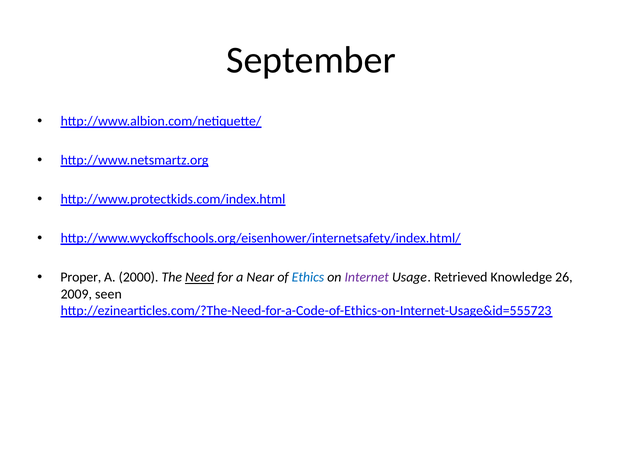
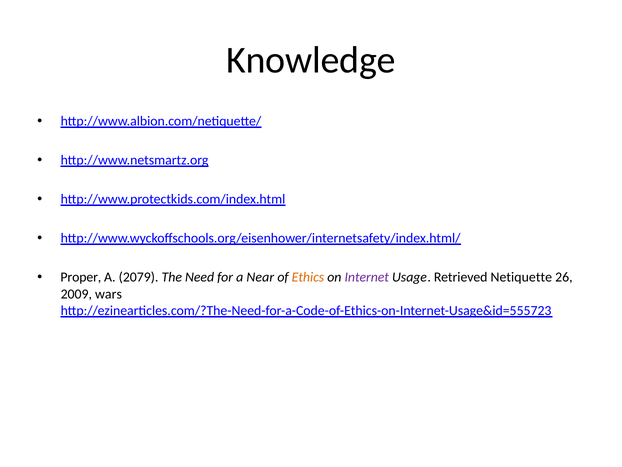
September: September -> Knowledge
2000: 2000 -> 2079
Need underline: present -> none
Ethics colour: blue -> orange
Knowledge: Knowledge -> Netiquette
seen: seen -> wars
